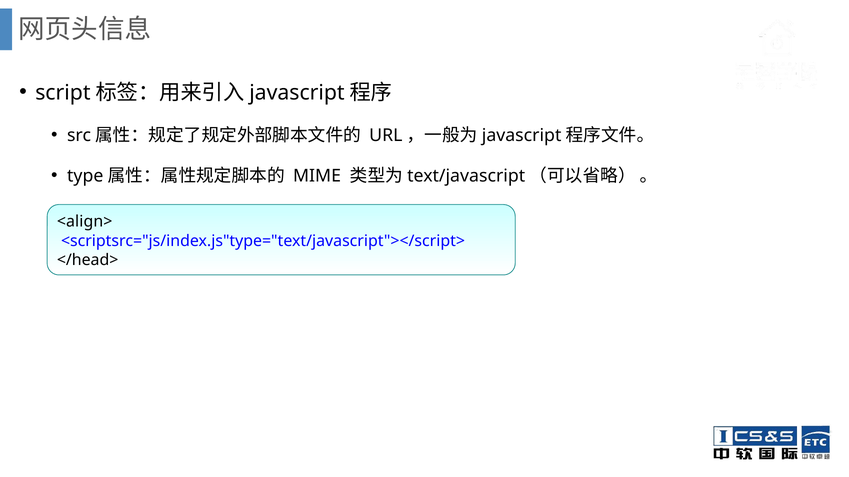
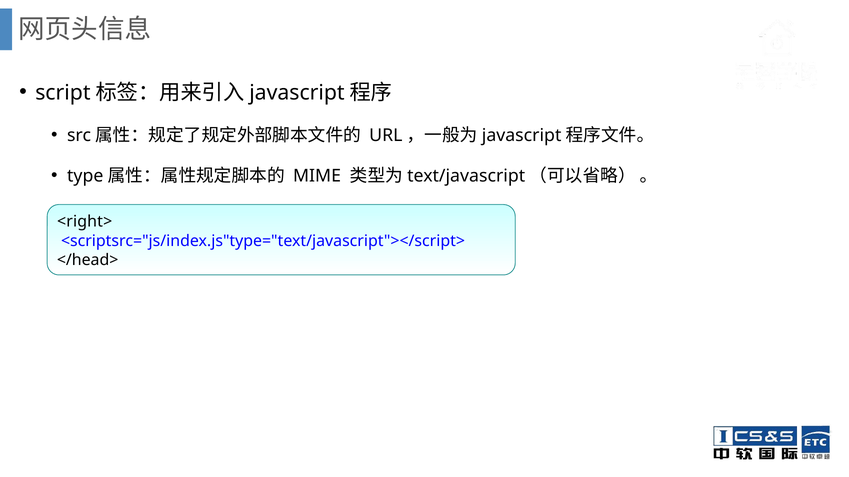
<align>: <align> -> <right>
